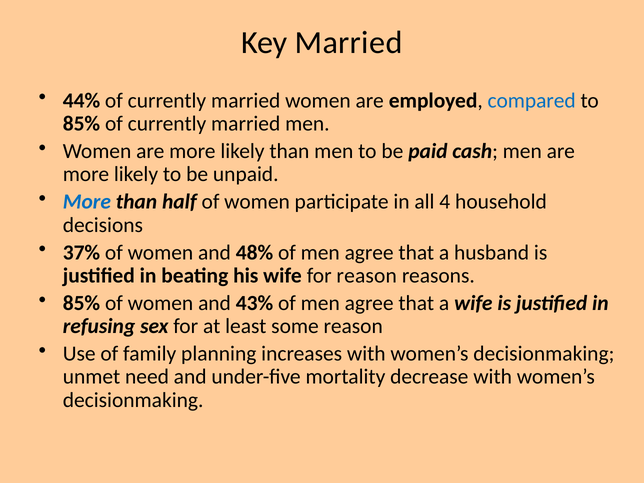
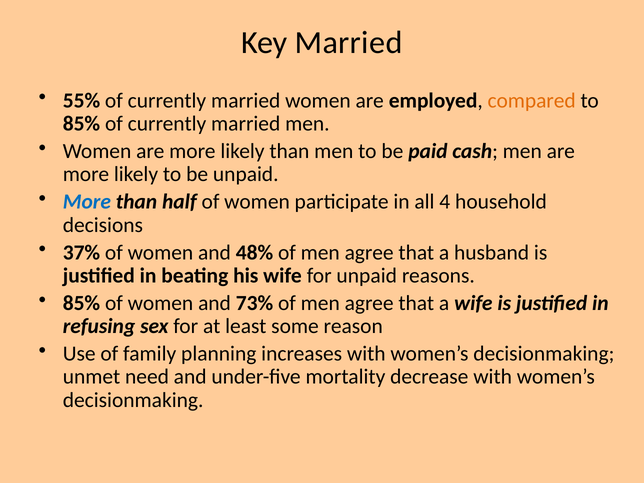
44%: 44% -> 55%
compared colour: blue -> orange
for reason: reason -> unpaid
43%: 43% -> 73%
